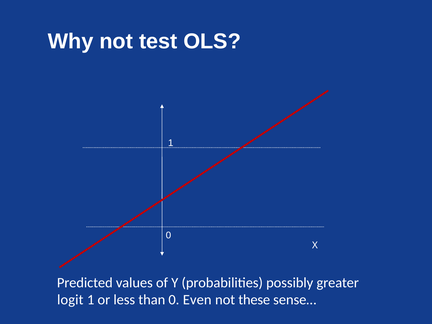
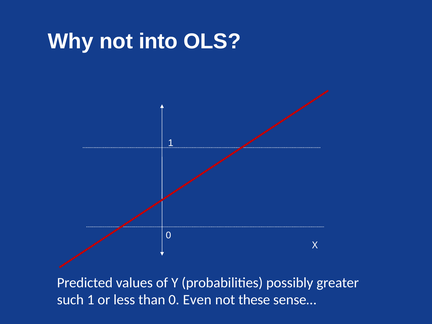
test: test -> into
logit: logit -> such
